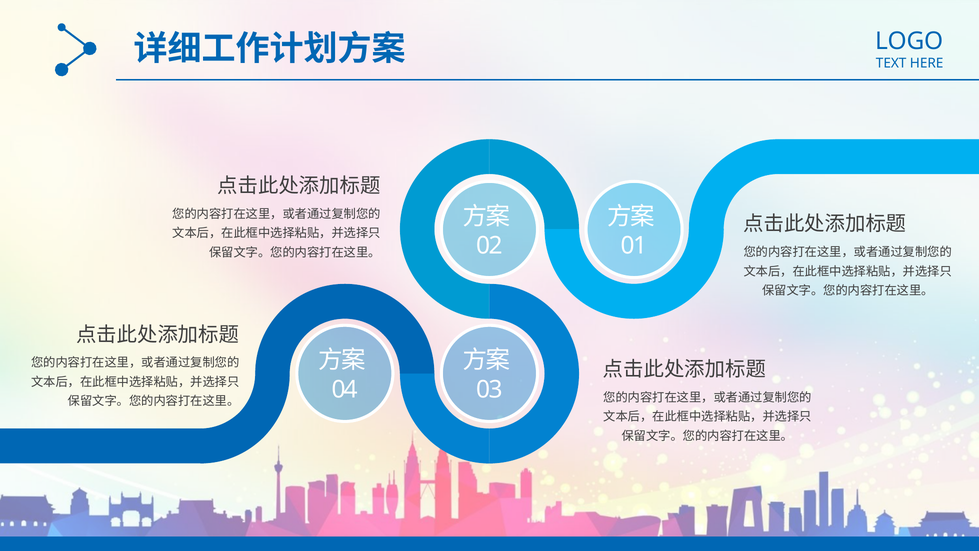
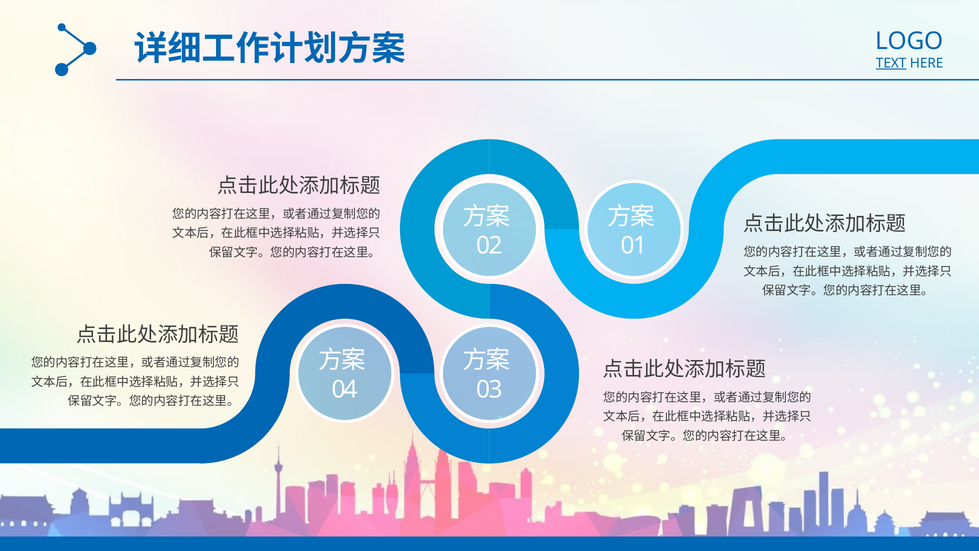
TEXT underline: none -> present
